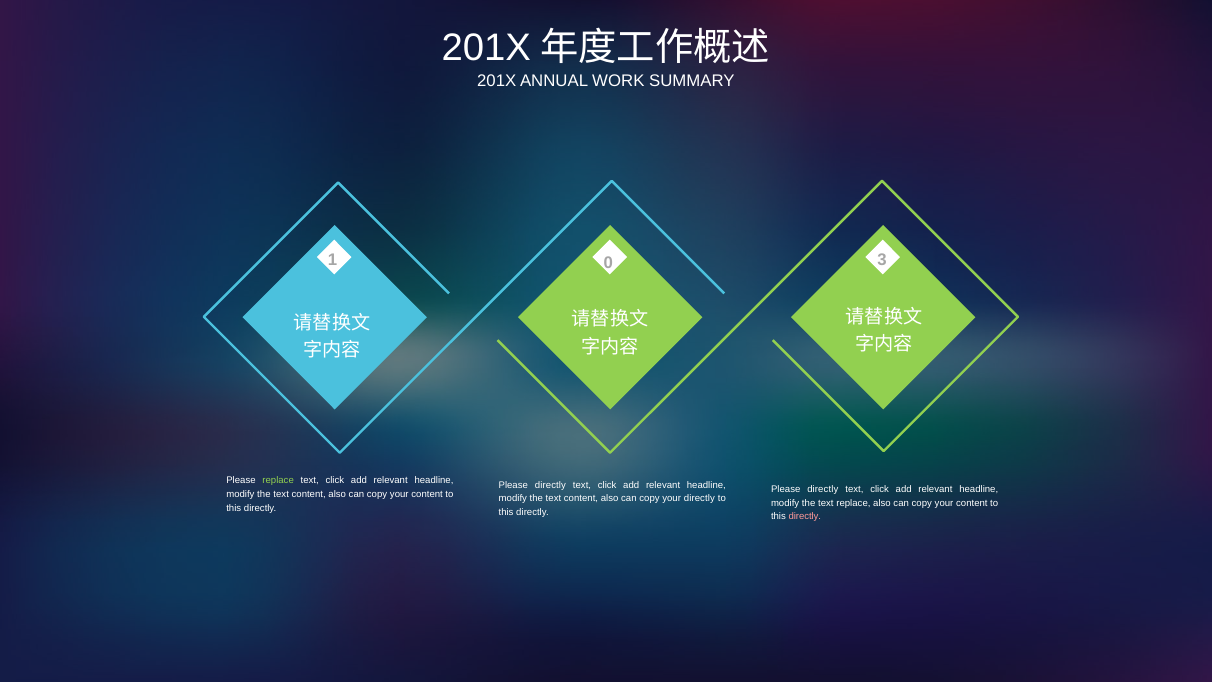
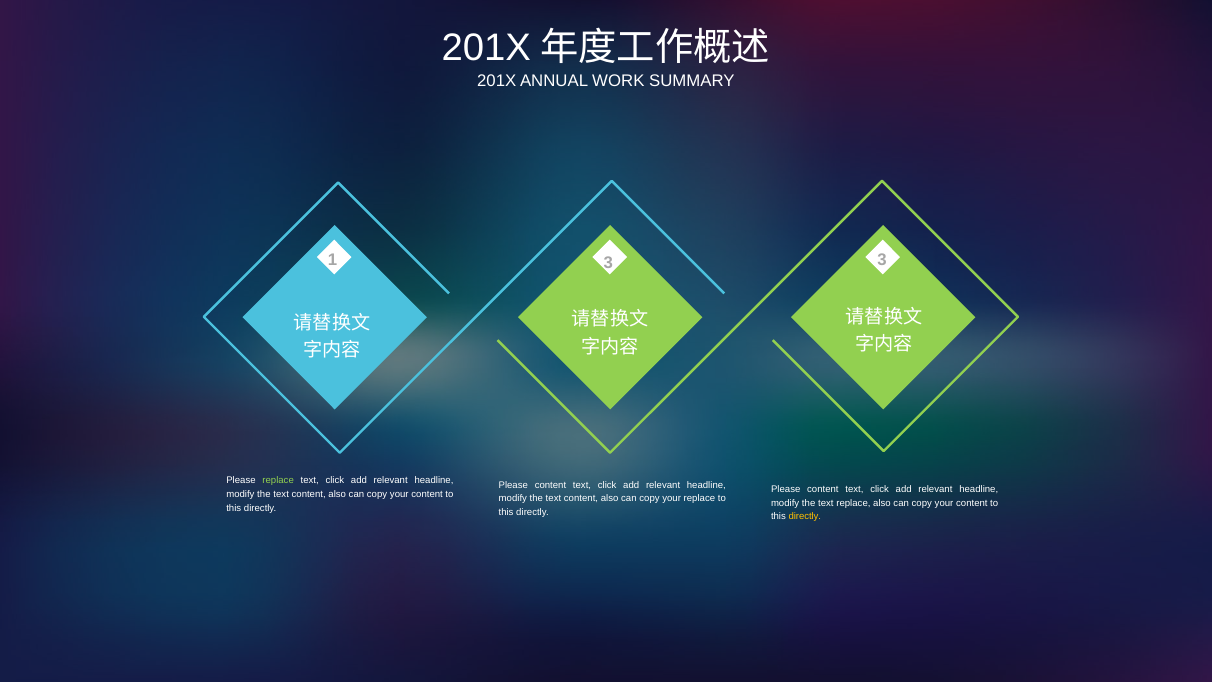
1 0: 0 -> 3
directly at (550, 485): directly -> content
directly at (823, 489): directly -> content
your directly: directly -> replace
directly at (805, 516) colour: pink -> yellow
